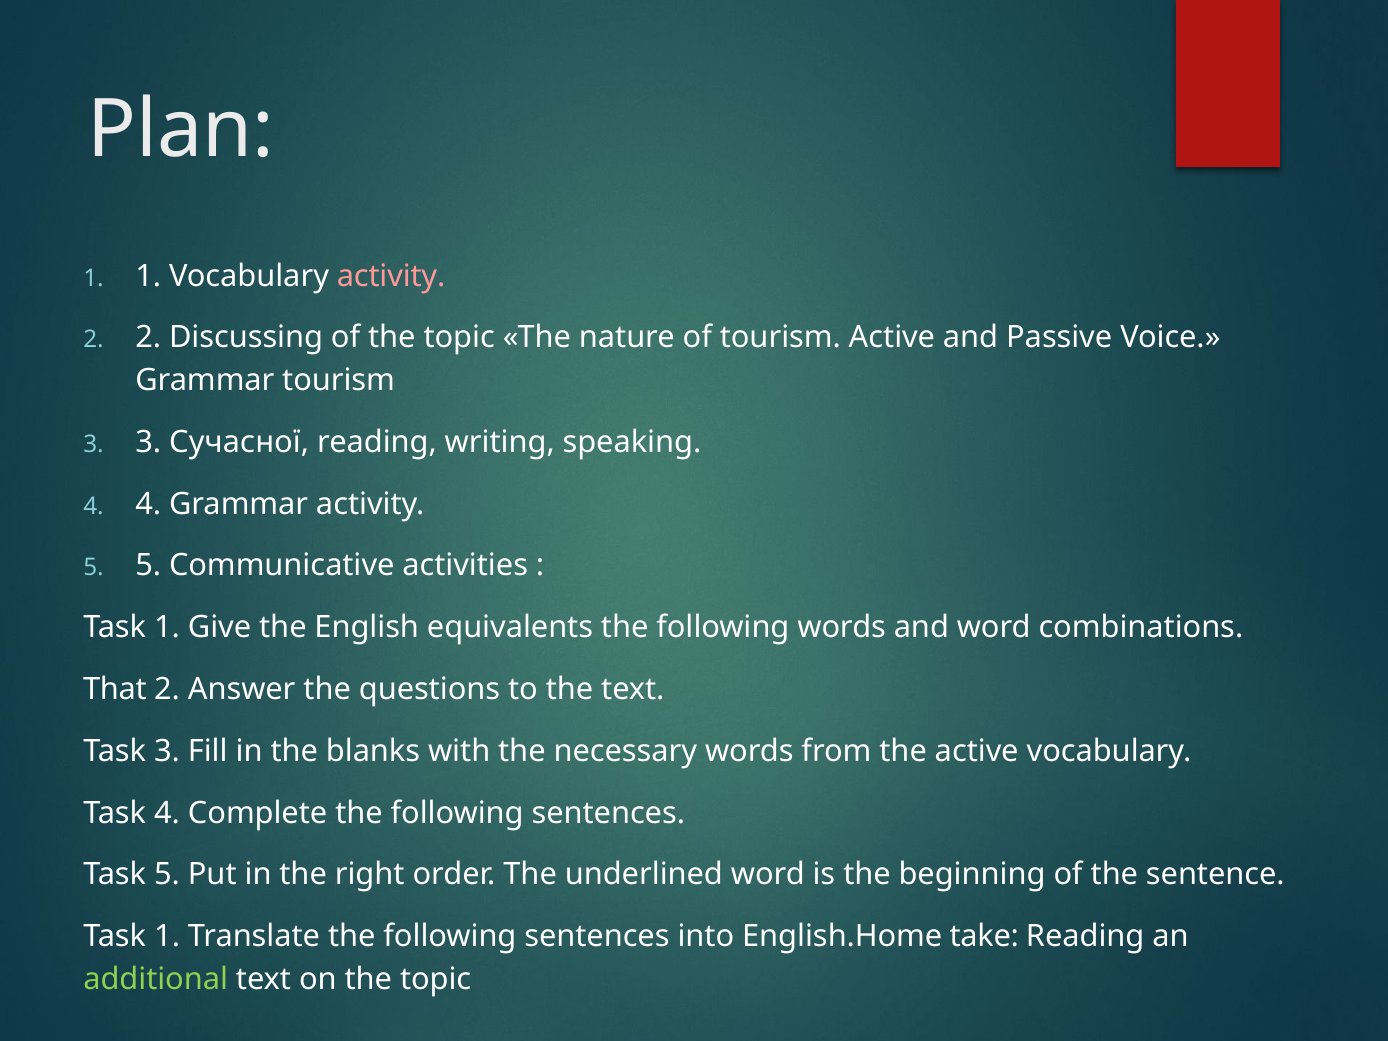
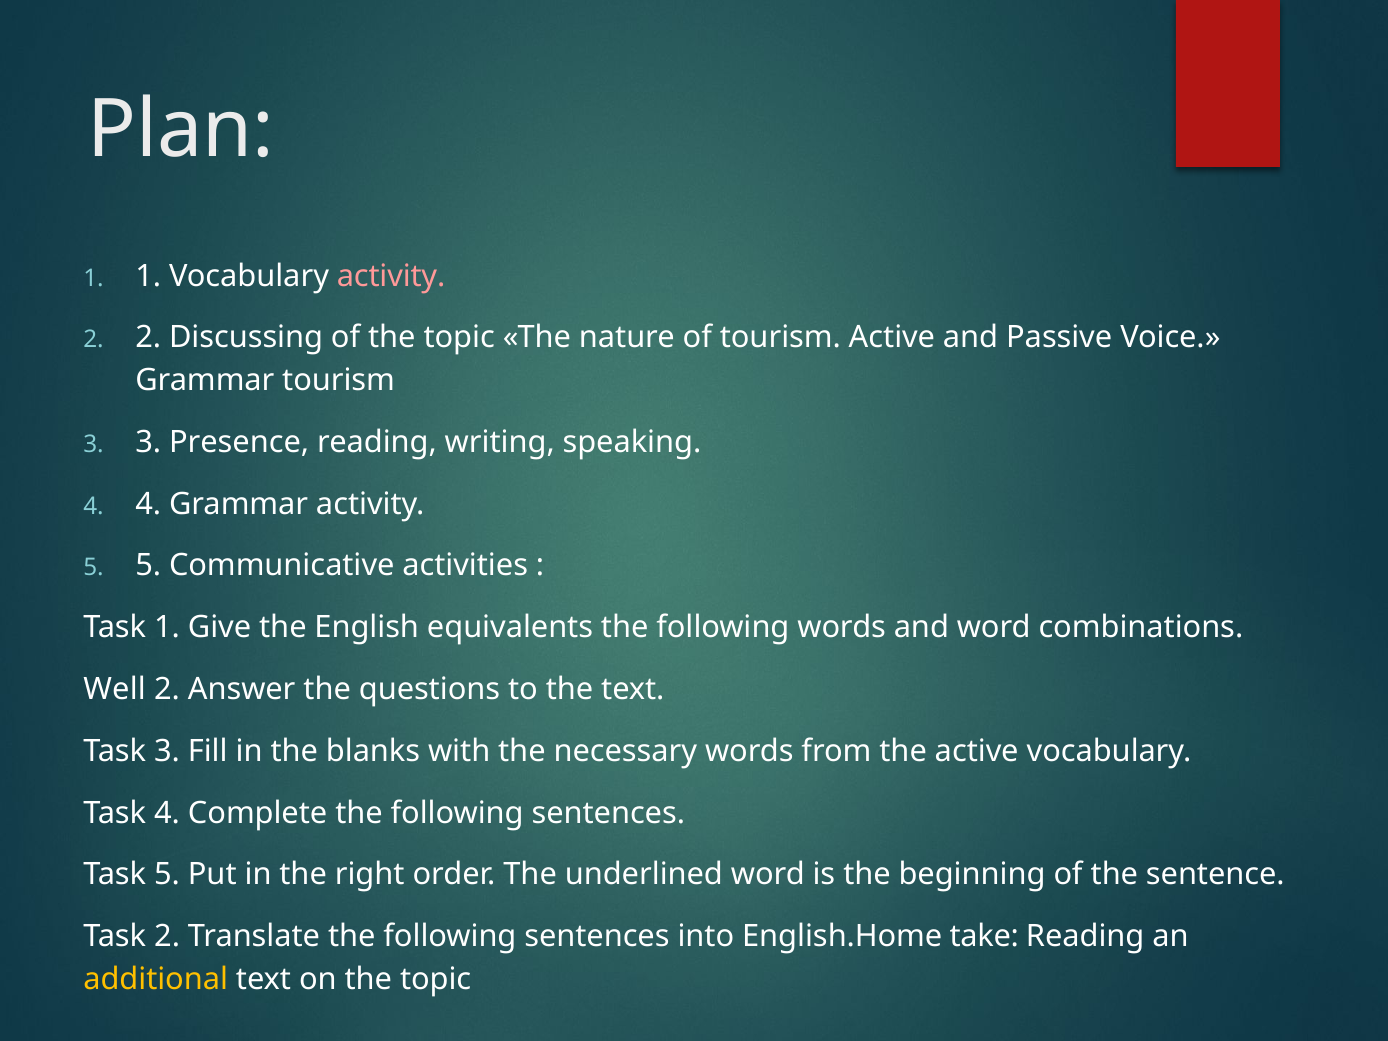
Сучасної: Сучасної -> Presence
That: That -> Well
1 at (167, 937): 1 -> 2
additional colour: light green -> yellow
